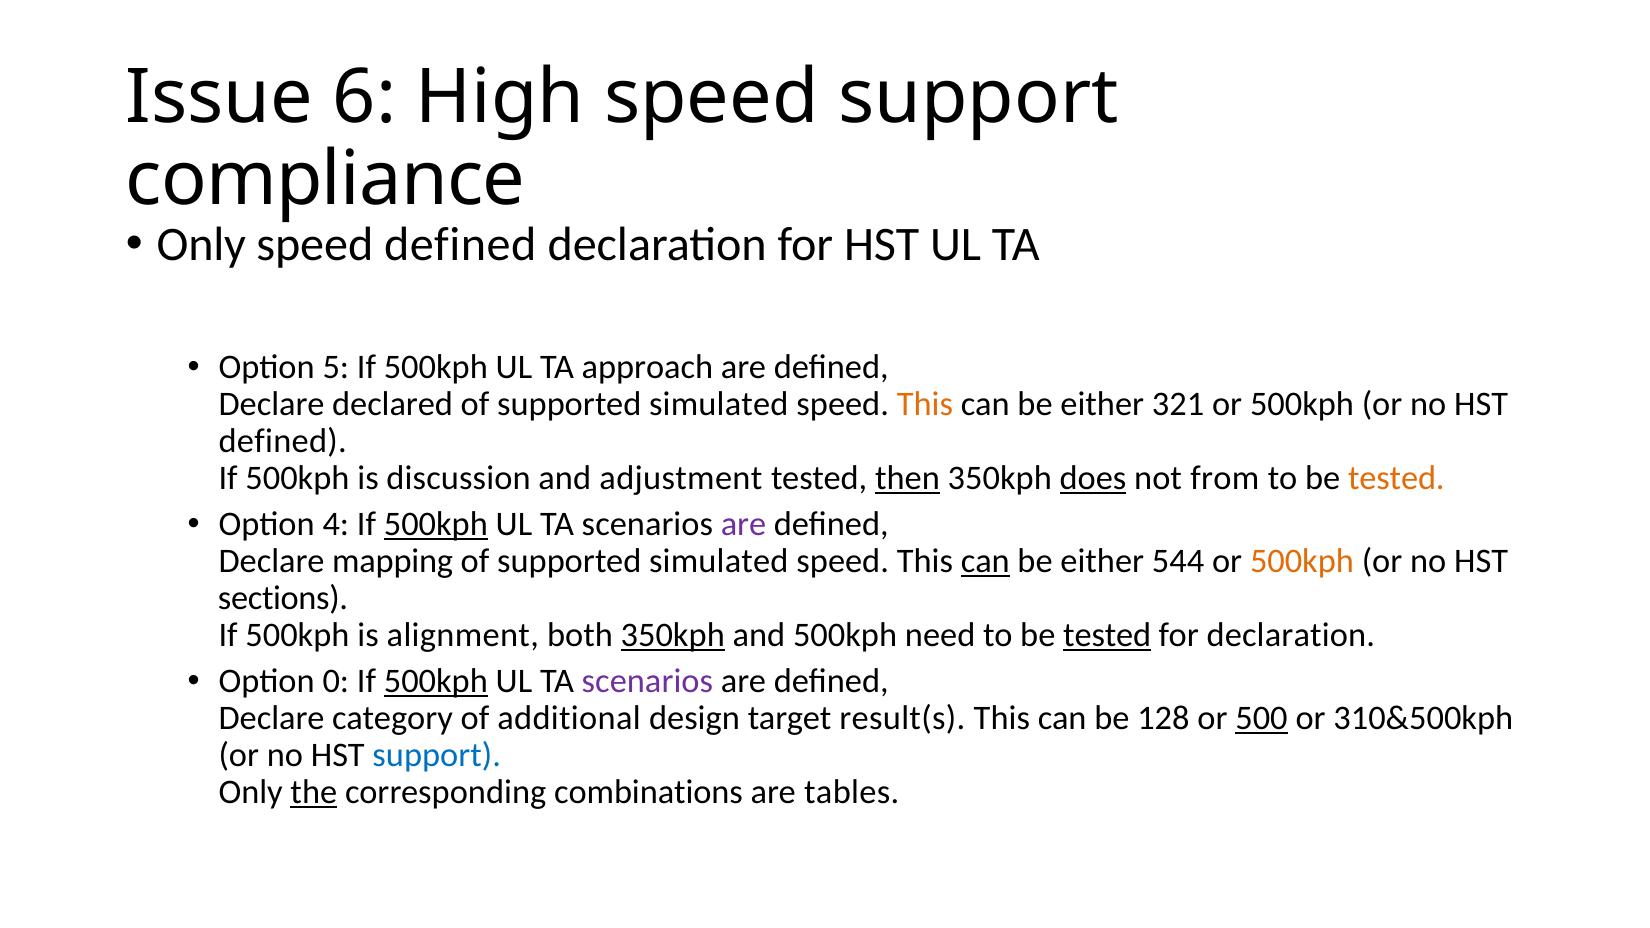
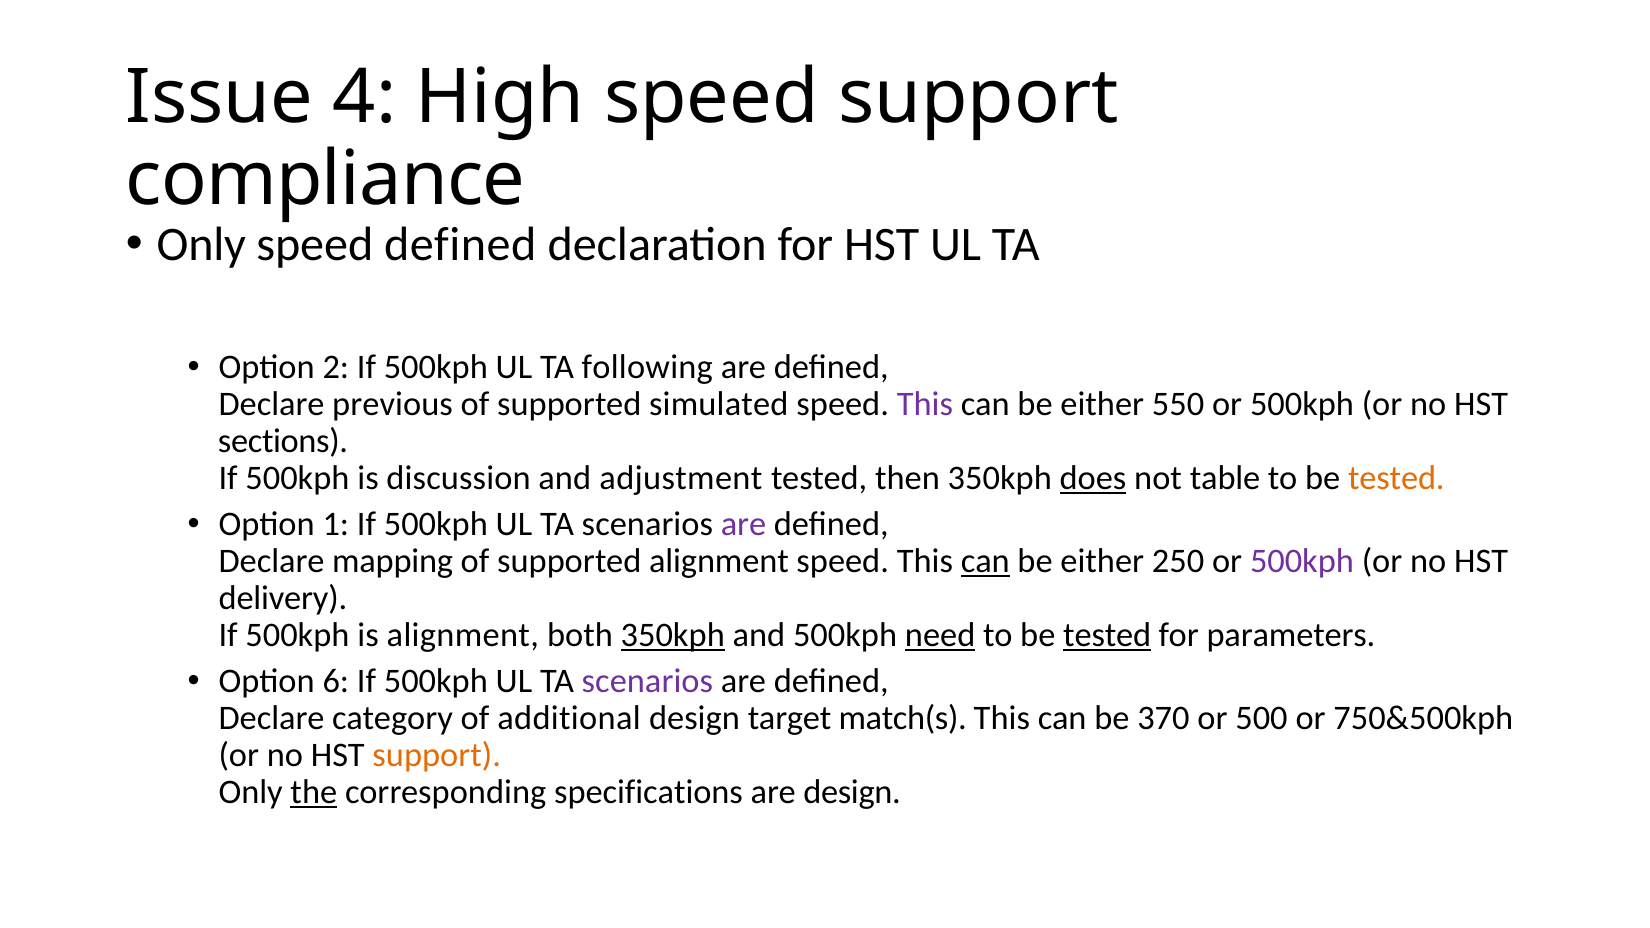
6: 6 -> 4
5: 5 -> 2
approach: approach -> following
declared: declared -> previous
This at (925, 404) colour: orange -> purple
321: 321 -> 550
defined at (283, 441): defined -> sections
then underline: present -> none
from: from -> table
4: 4 -> 1
500kph at (436, 524) underline: present -> none
simulated at (719, 561): simulated -> alignment
544: 544 -> 250
500kph at (1302, 561) colour: orange -> purple
sections: sections -> delivery
need underline: none -> present
for declaration: declaration -> parameters
0: 0 -> 6
500kph at (436, 681) underline: present -> none
result(s: result(s -> match(s
128: 128 -> 370
500 underline: present -> none
310&500kph: 310&500kph -> 750&500kph
support at (437, 756) colour: blue -> orange
combinations: combinations -> specifications
are tables: tables -> design
